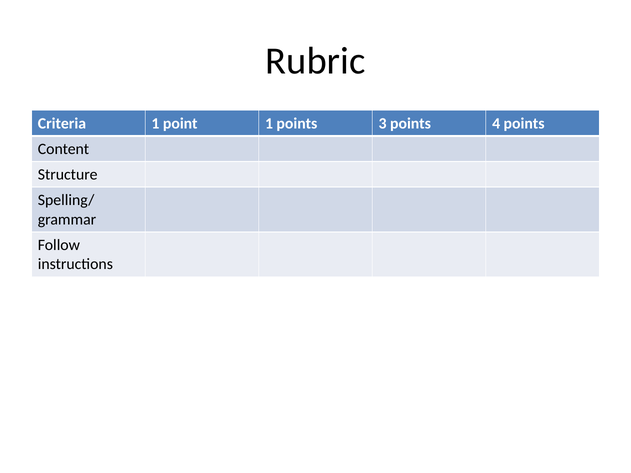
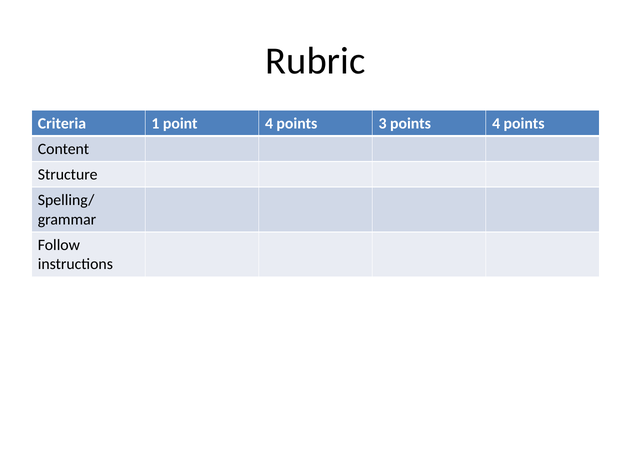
point 1: 1 -> 4
